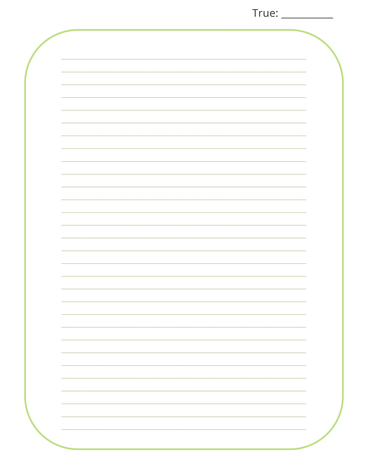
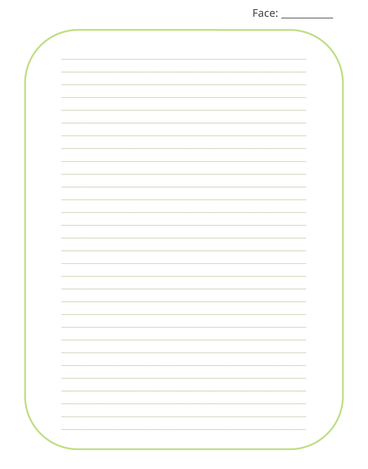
True: True -> Face
